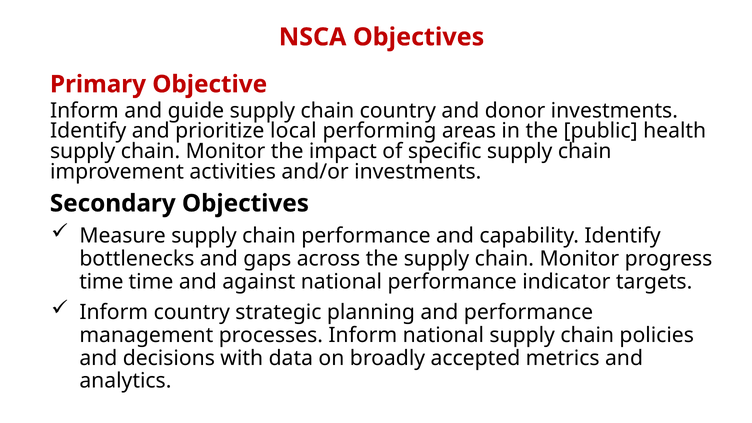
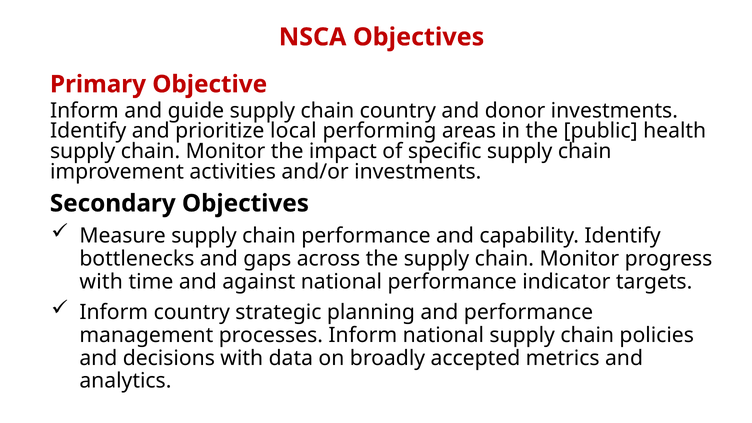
time at (101, 282): time -> with
